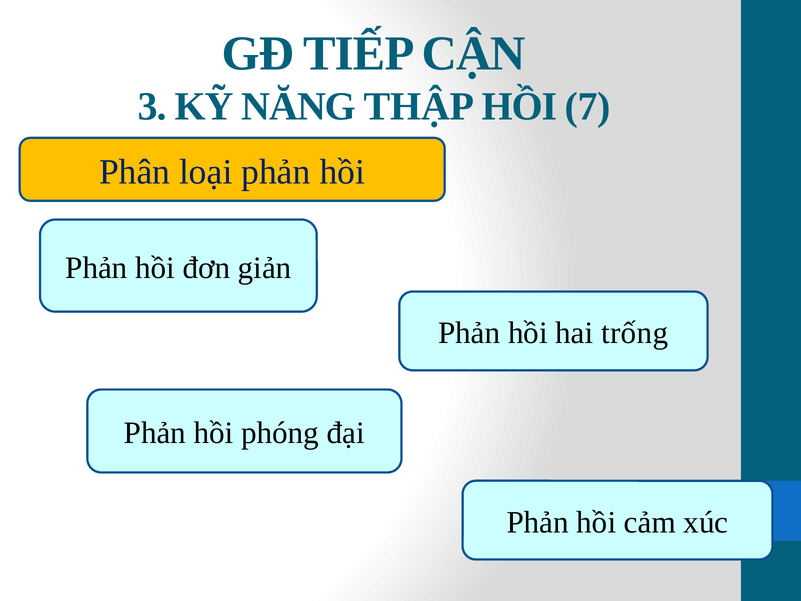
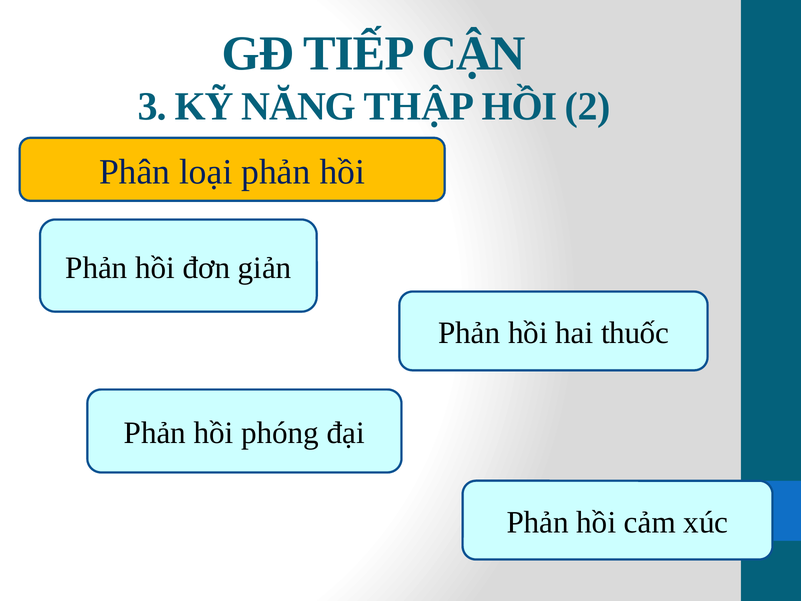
7: 7 -> 2
trống: trống -> thuốc
